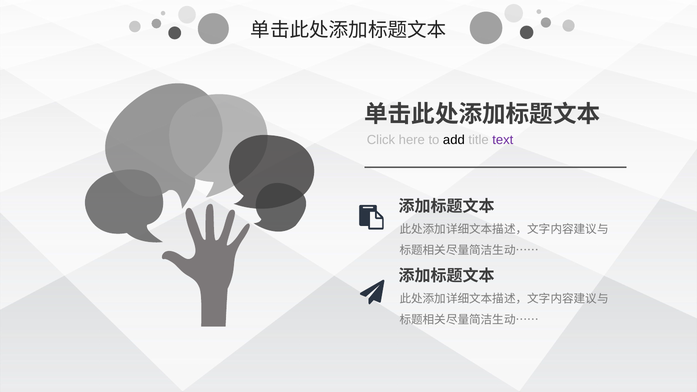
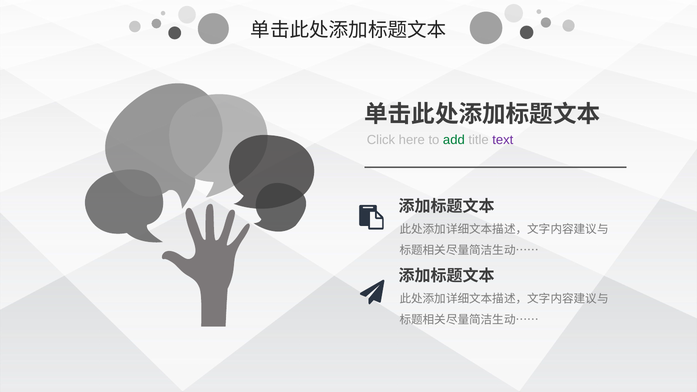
add colour: black -> green
